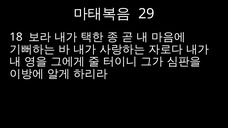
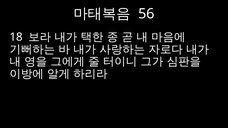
29: 29 -> 56
